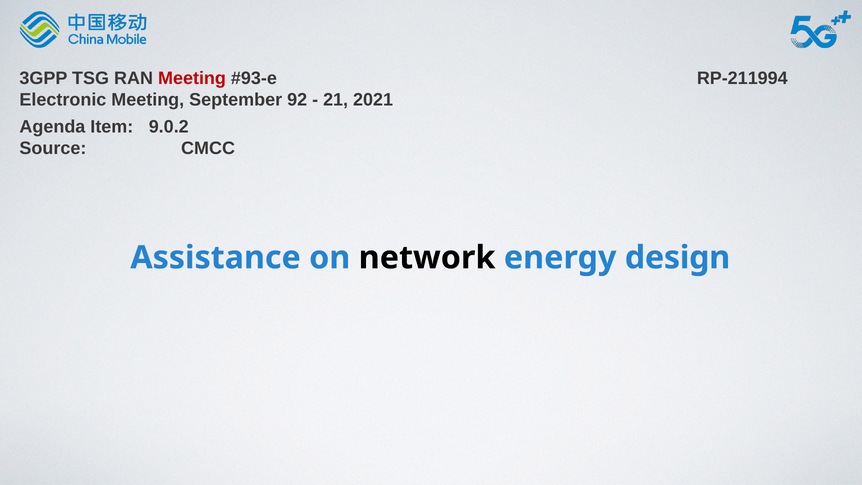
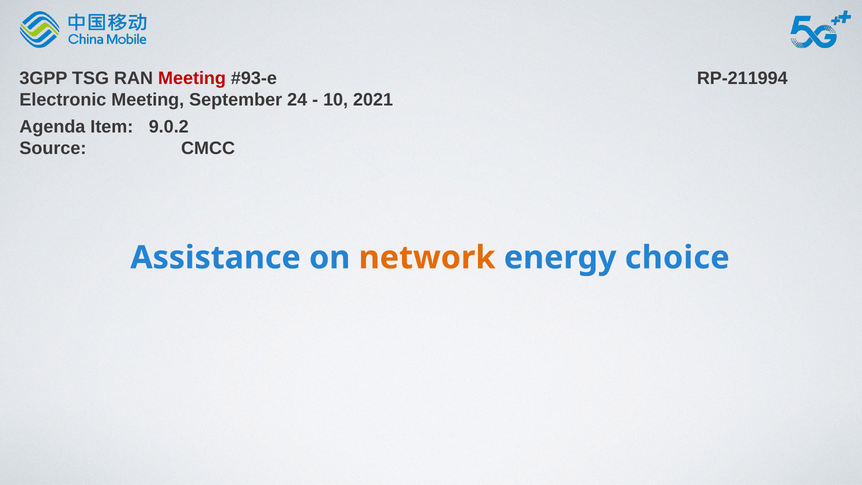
92: 92 -> 24
21: 21 -> 10
network colour: black -> orange
design: design -> choice
